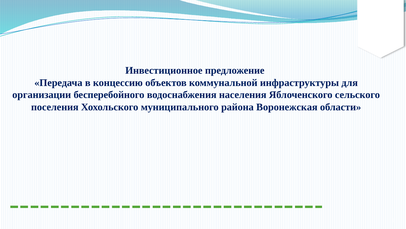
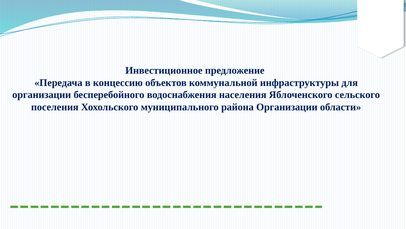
района Воронежская: Воронежская -> Организации
